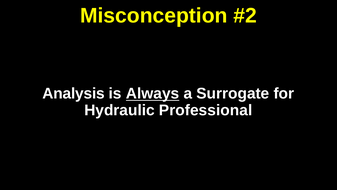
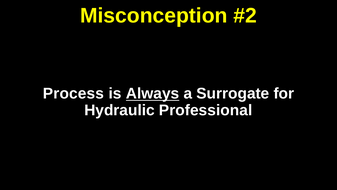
Analysis: Analysis -> Process
